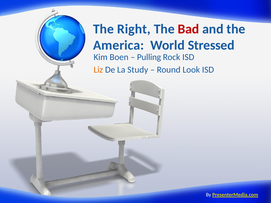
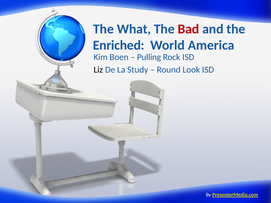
Right: Right -> What
America: America -> Enriched
Stressed: Stressed -> America
Liz colour: orange -> black
